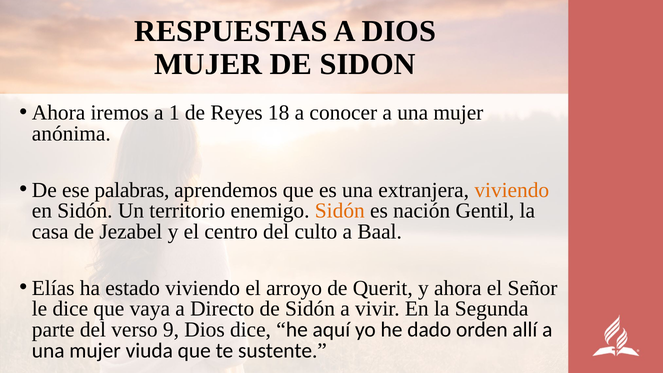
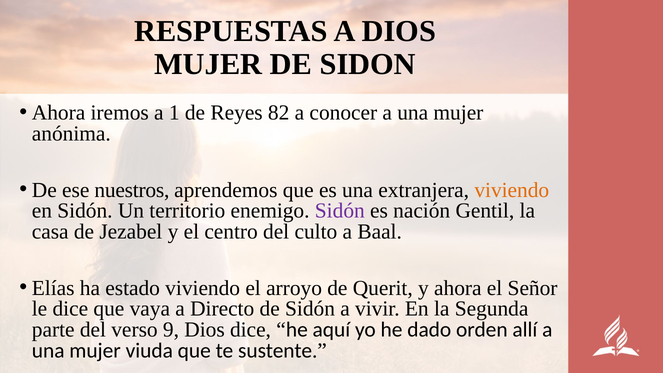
18: 18 -> 82
palabras: palabras -> nuestros
Sidón at (340, 211) colour: orange -> purple
